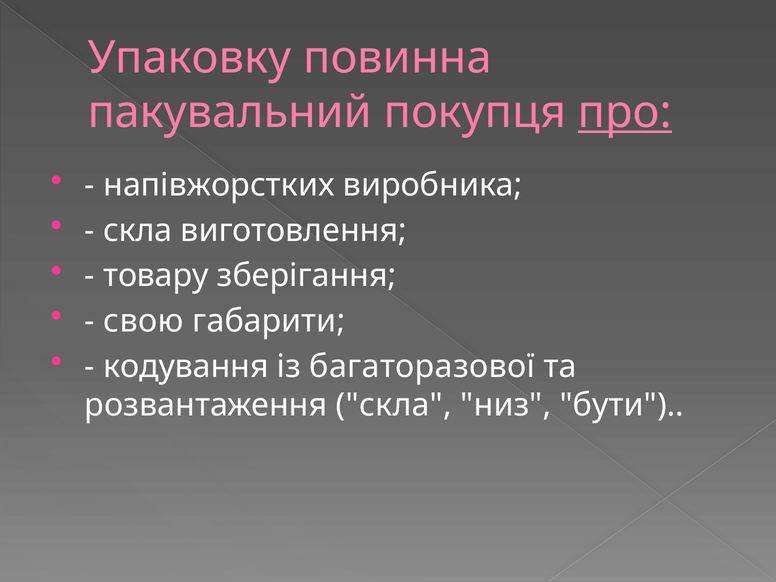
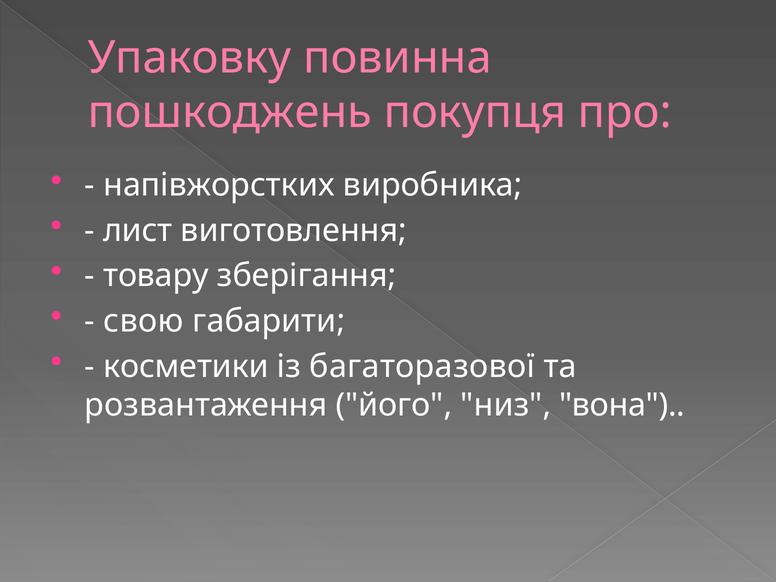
пакувальний: пакувальний -> пошкоджень
про underline: present -> none
скла at (138, 231): скла -> лист
кодування: кодування -> косметики
розвантаження скла: скла -> його
бути: бути -> вона
